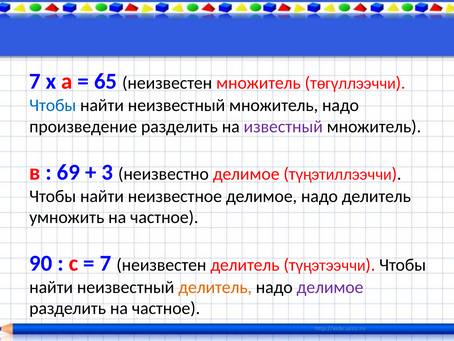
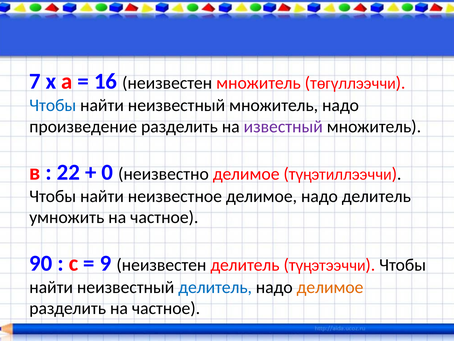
65: 65 -> 16
69: 69 -> 22
3: 3 -> 0
7 at (105, 263): 7 -> 9
делитель at (215, 287) colour: orange -> blue
делимое at (330, 287) colour: purple -> orange
